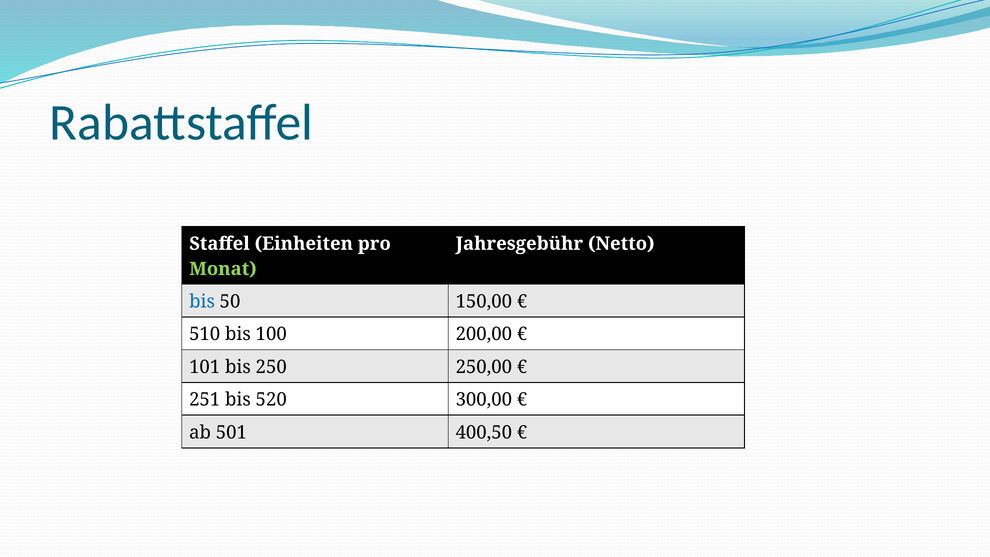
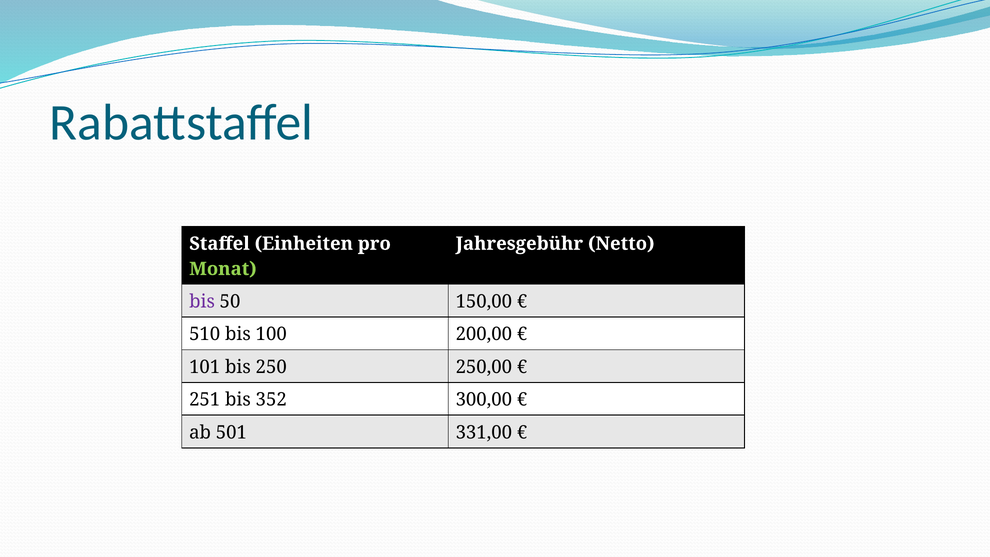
bis at (202, 302) colour: blue -> purple
520: 520 -> 352
400,50: 400,50 -> 331,00
